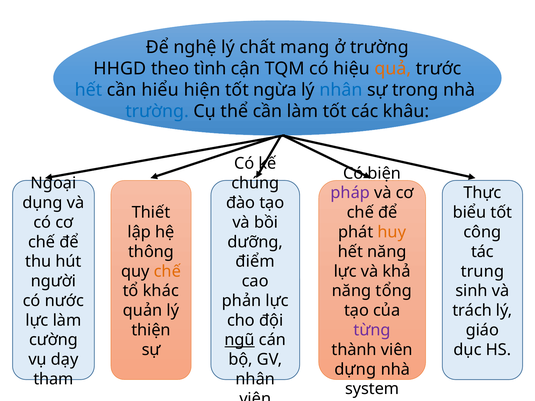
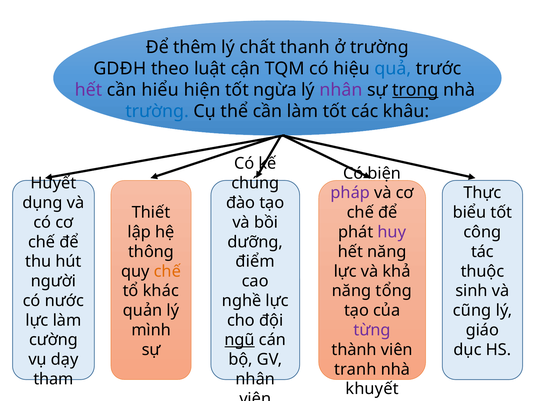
nghệ: nghệ -> thêm
mang: mang -> thanh
HHGD: HHGD -> GDĐH
tình: tình -> luật
quả colour: orange -> blue
hết at (89, 90) colour: blue -> purple
nhân at (341, 90) colour: blue -> purple
trong underline: none -> present
Ngoại: Ngoại -> Huyết
huy colour: orange -> purple
trung: trung -> thuộc
phản: phản -> nghề
trách: trách -> cũng
thiện: thiện -> mình
dựng: dựng -> tranh
system: system -> khuyết
